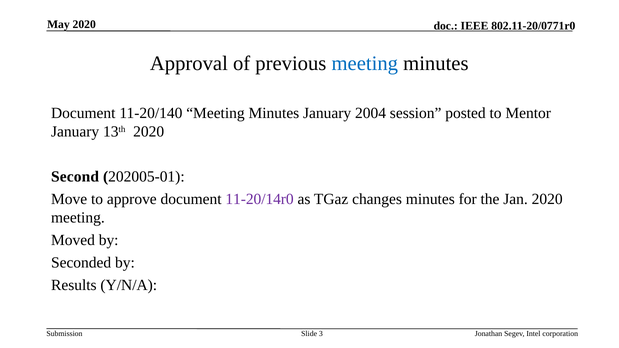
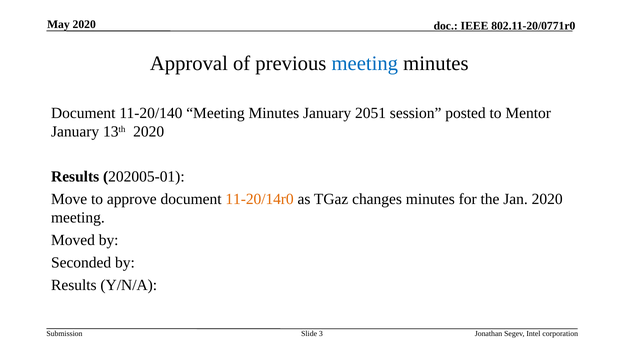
2004: 2004 -> 2051
Second at (75, 177): Second -> Results
11-20/14r0 colour: purple -> orange
